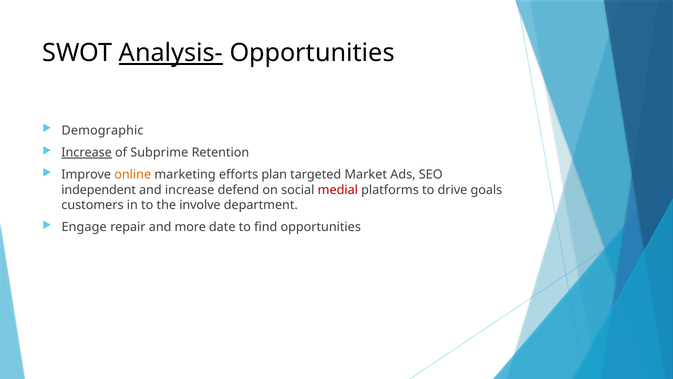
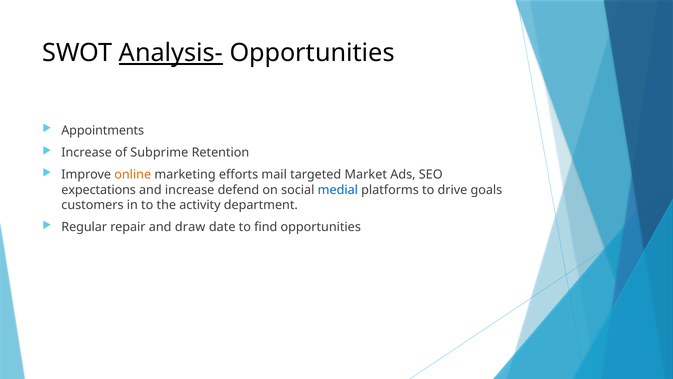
Demographic: Demographic -> Appointments
Increase at (87, 152) underline: present -> none
plan: plan -> mail
independent: independent -> expectations
medial colour: red -> blue
involve: involve -> activity
Engage: Engage -> Regular
more: more -> draw
